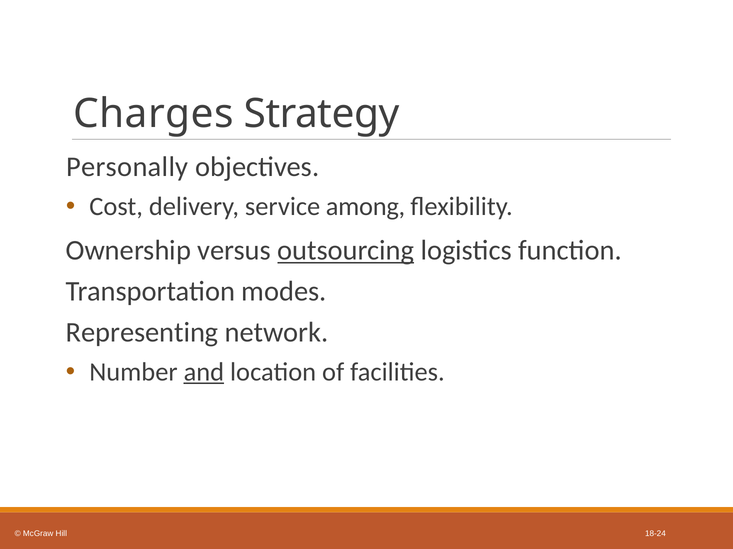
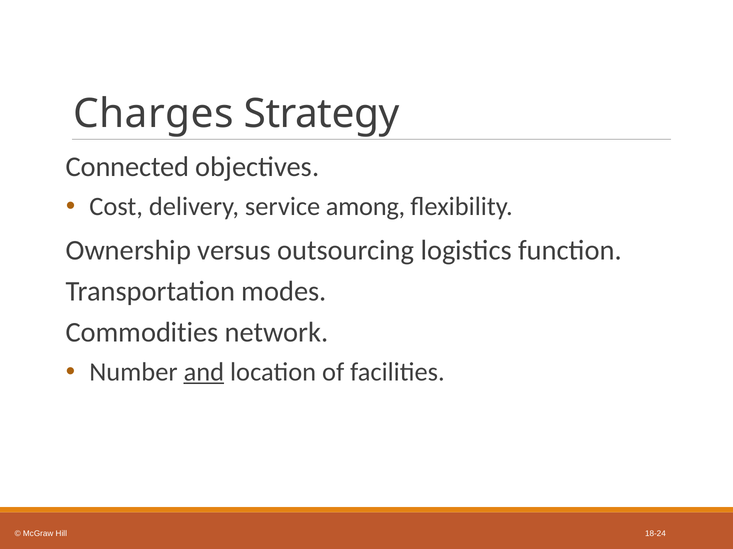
Personally: Personally -> Connected
outsourcing underline: present -> none
Representing: Representing -> Commodities
